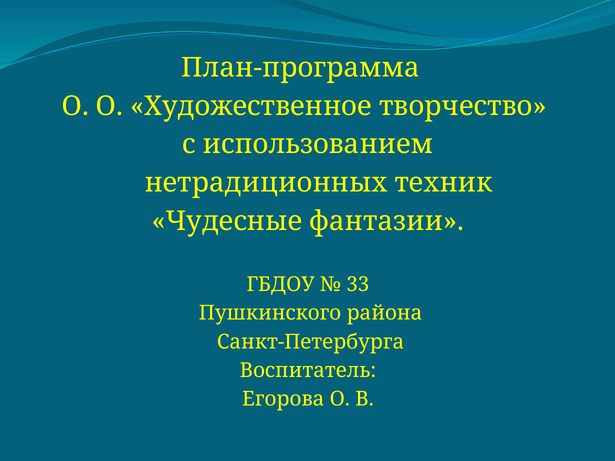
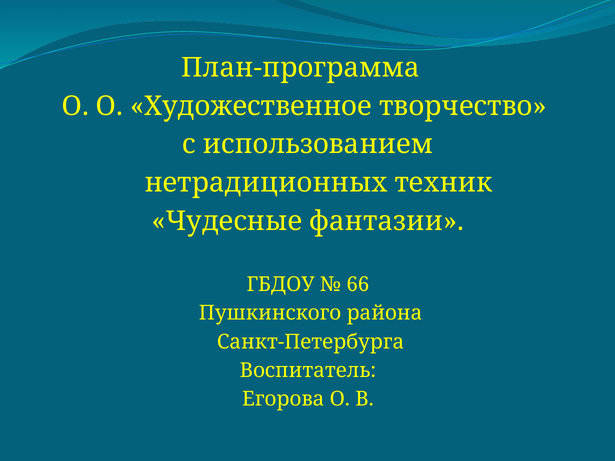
33: 33 -> 66
